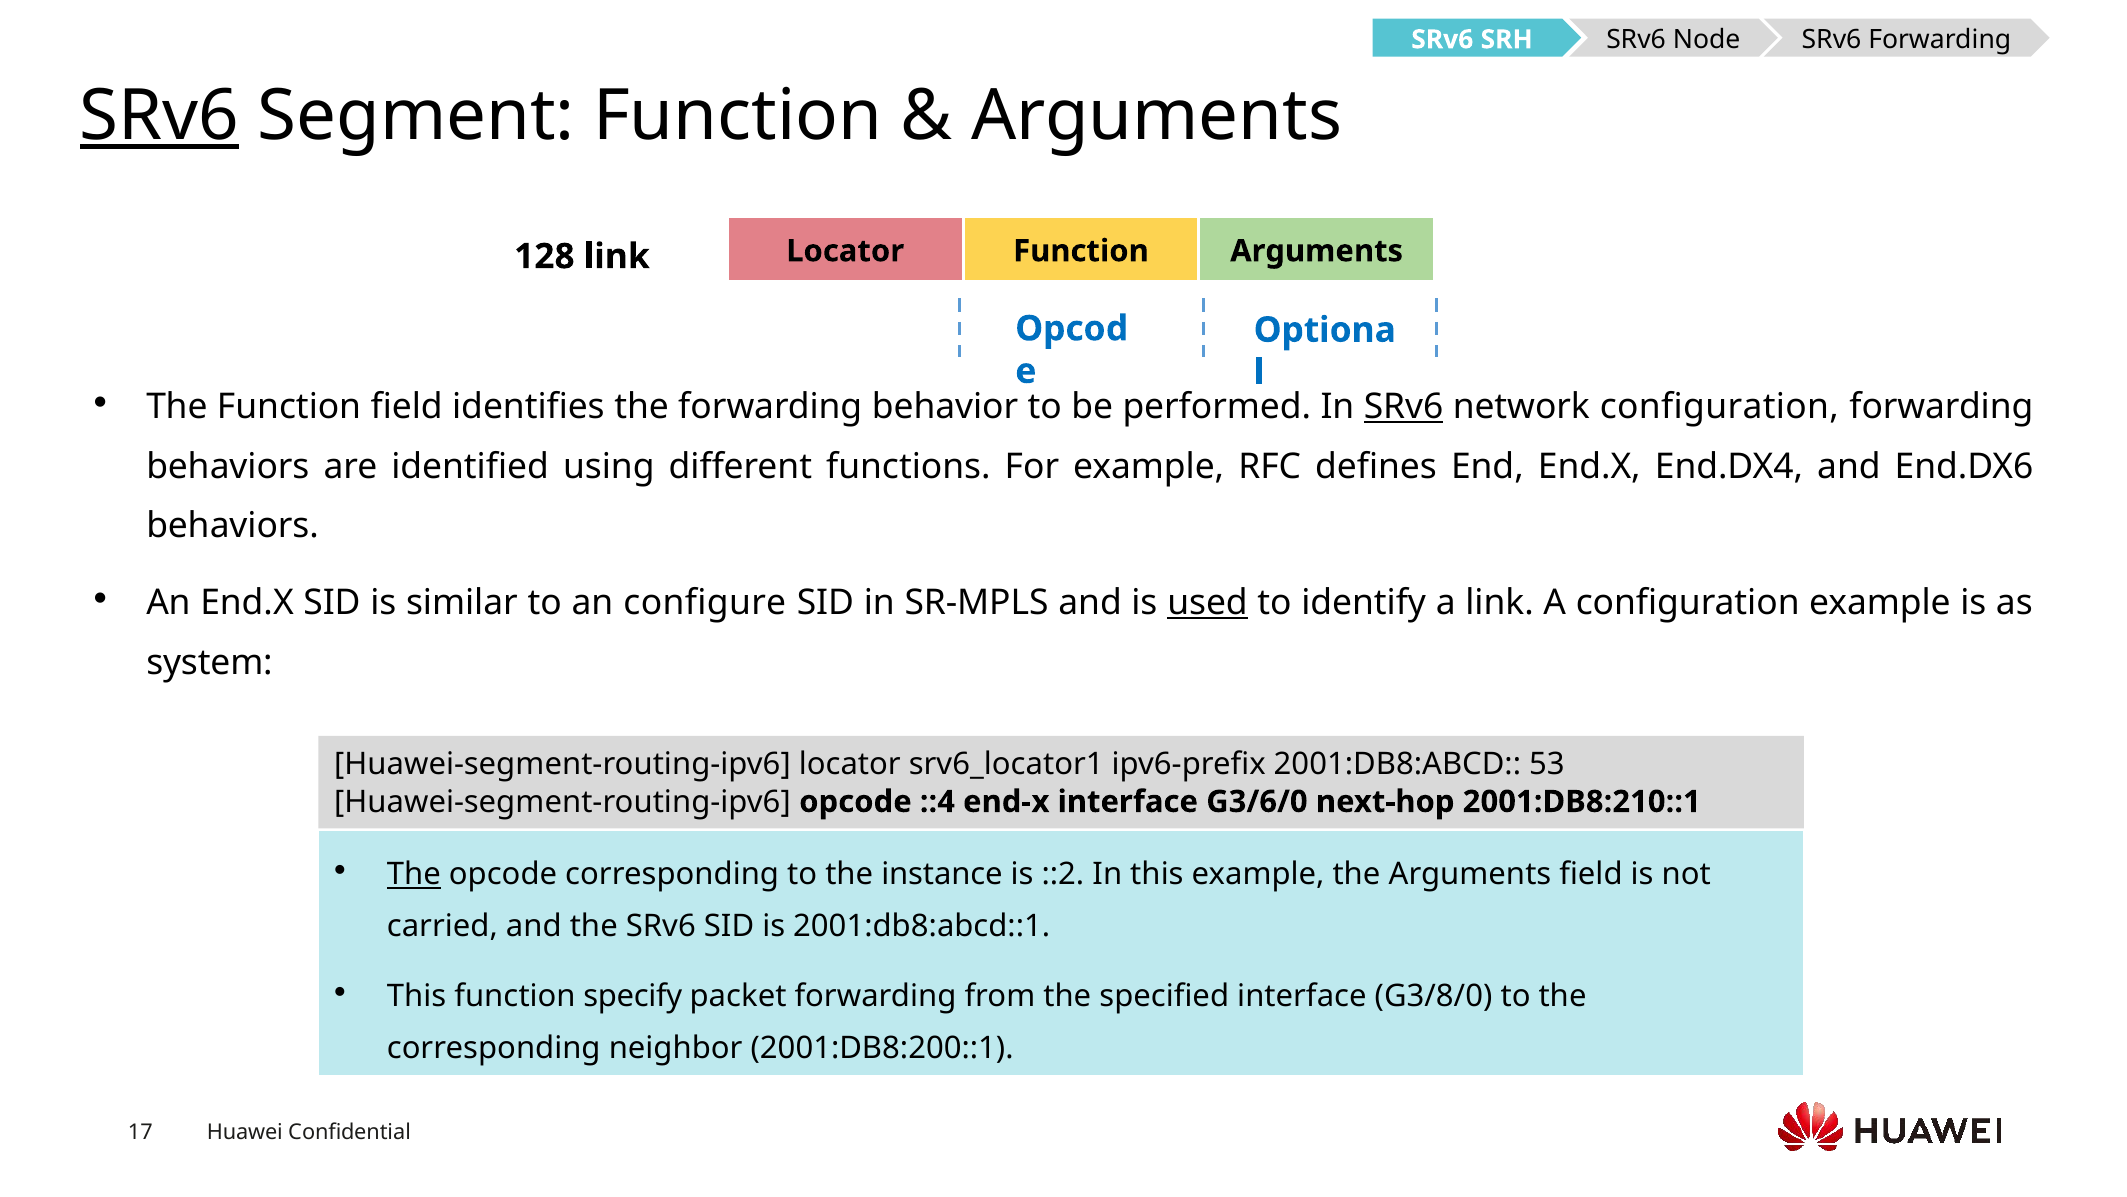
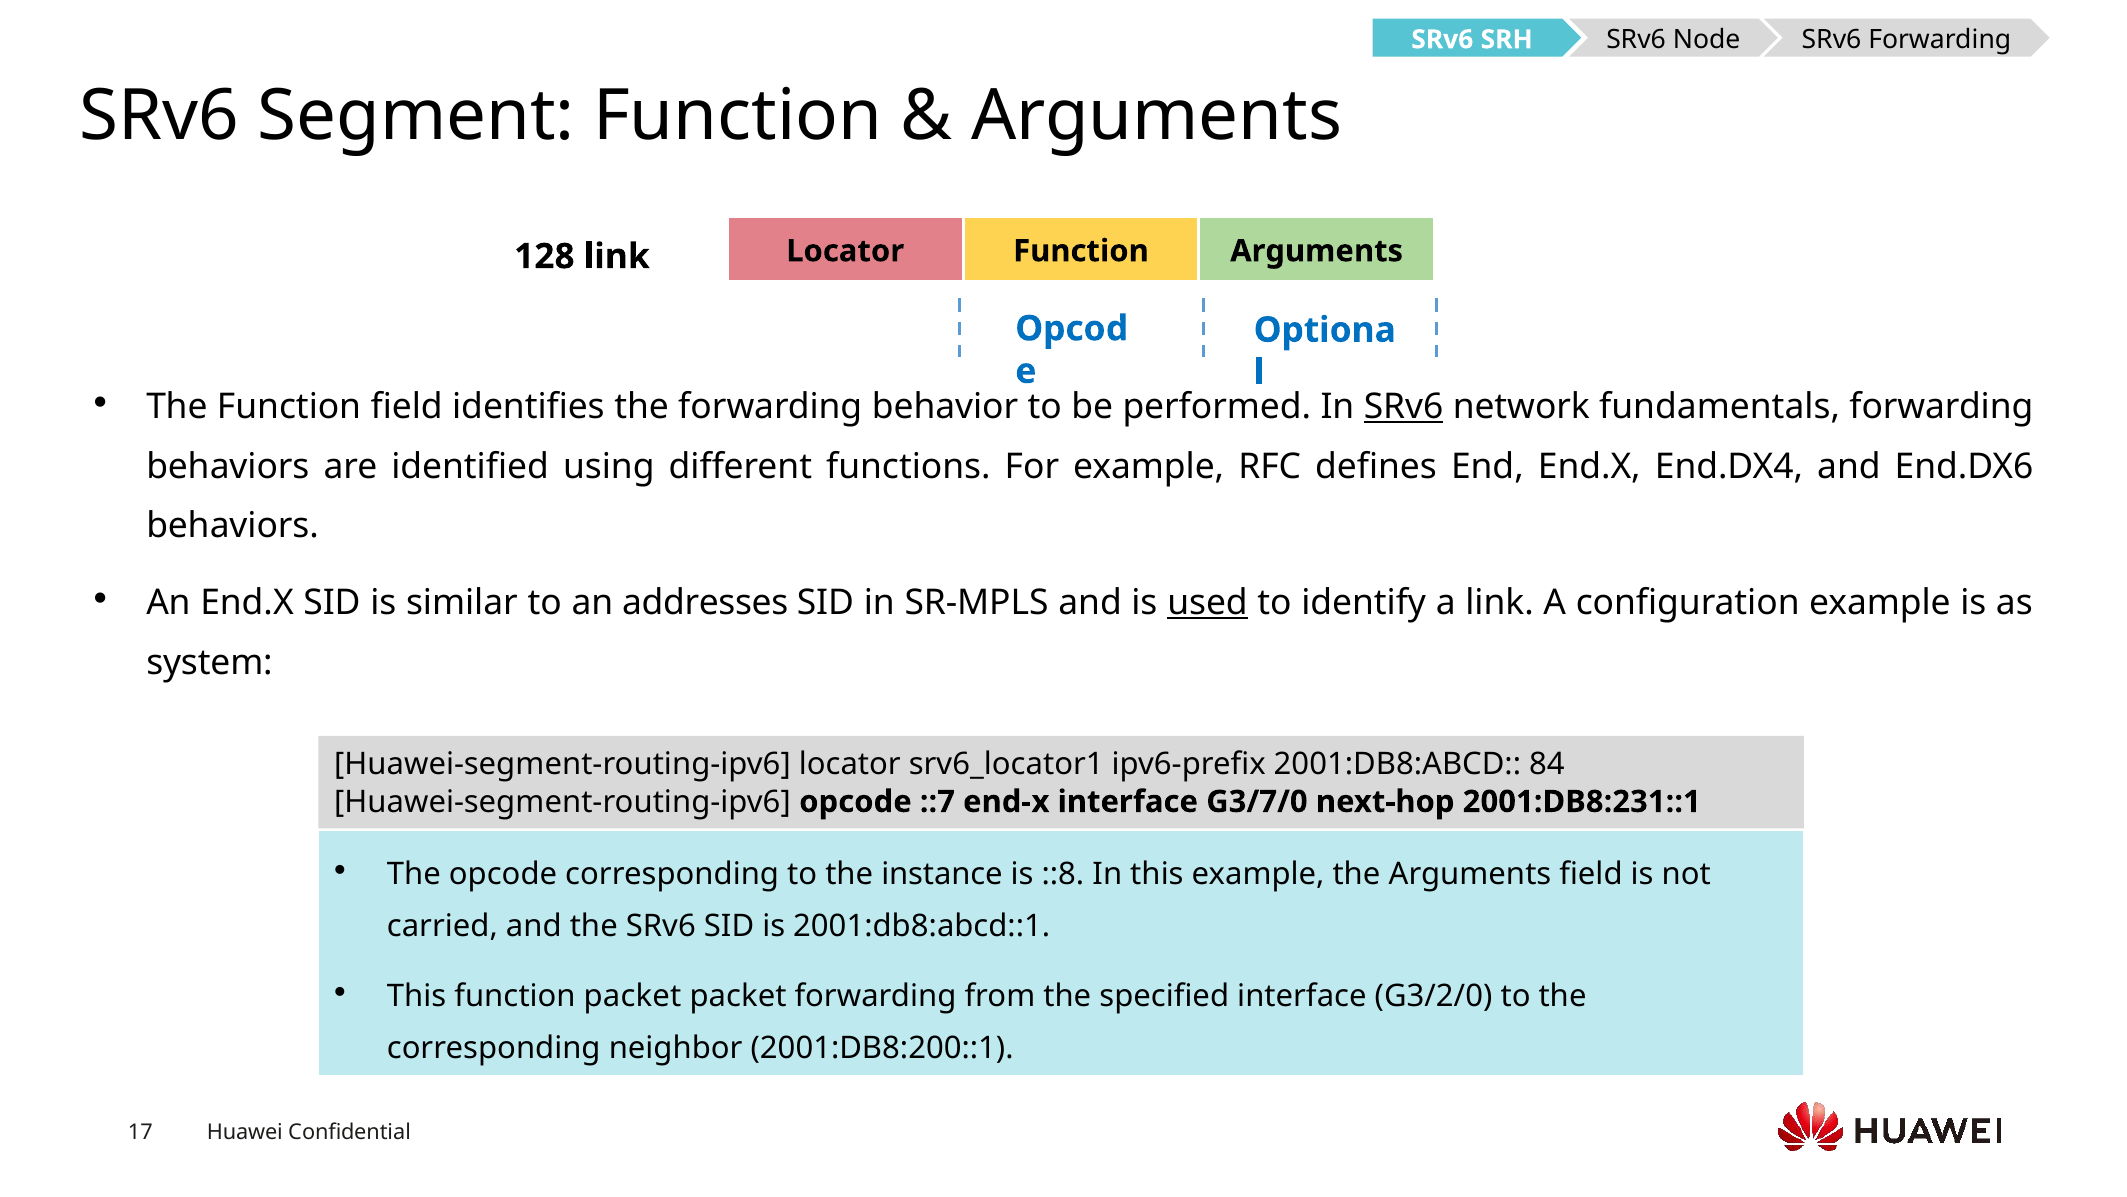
SRv6 at (159, 116) underline: present -> none
network configuration: configuration -> fundamentals
configure: configure -> addresses
53: 53 -> 84
::4: ::4 -> ::7
G3/6/0: G3/6/0 -> G3/7/0
2001:DB8:210::1: 2001:DB8:210::1 -> 2001:DB8:231::1
The at (414, 874) underline: present -> none
::2: ::2 -> ::8
function specify: specify -> packet
G3/8/0: G3/8/0 -> G3/2/0
